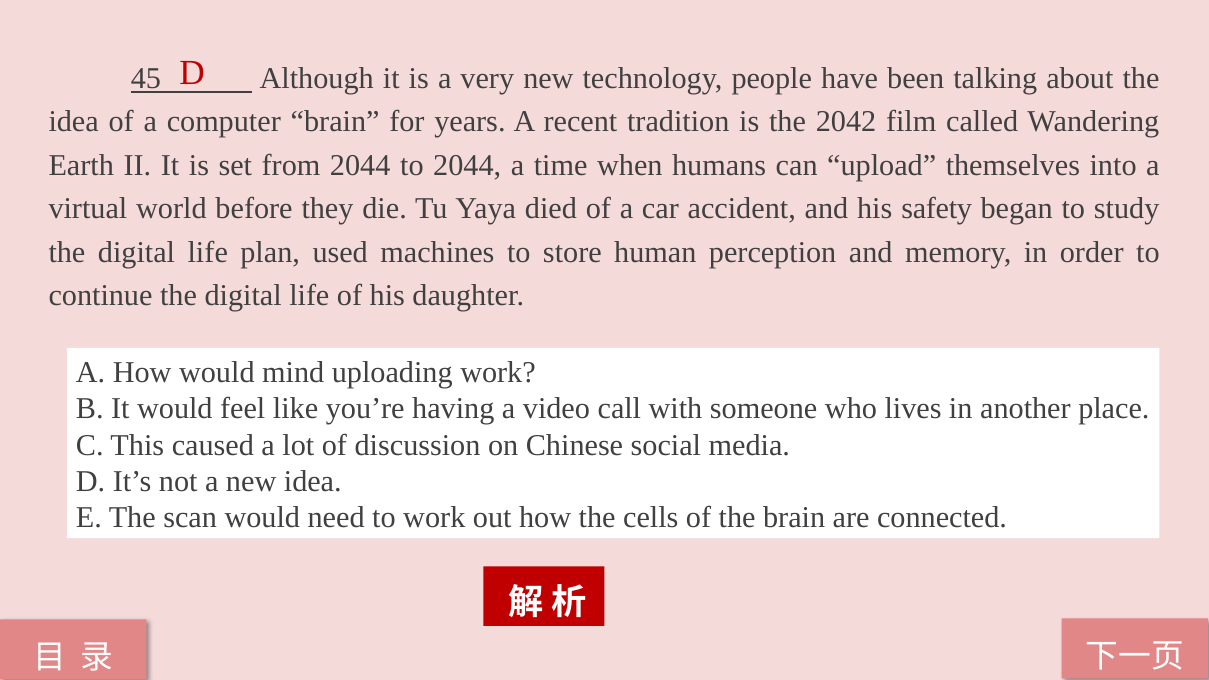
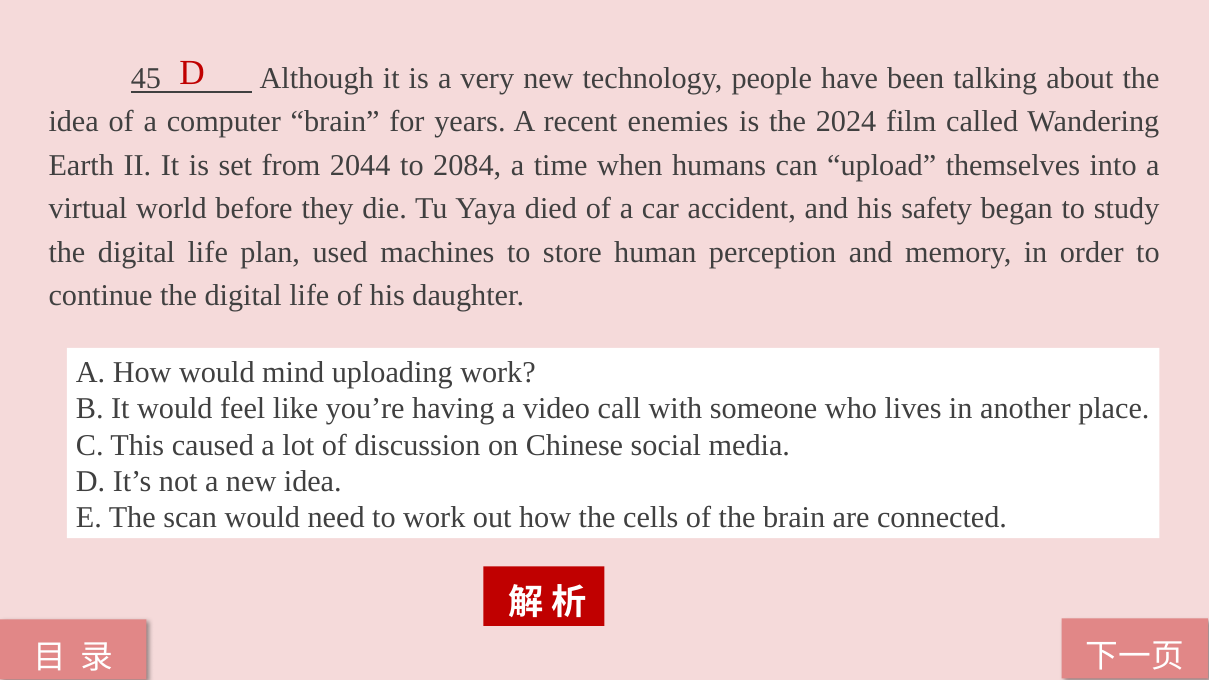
tradition: tradition -> enemies
2042: 2042 -> 2024
to 2044: 2044 -> 2084
